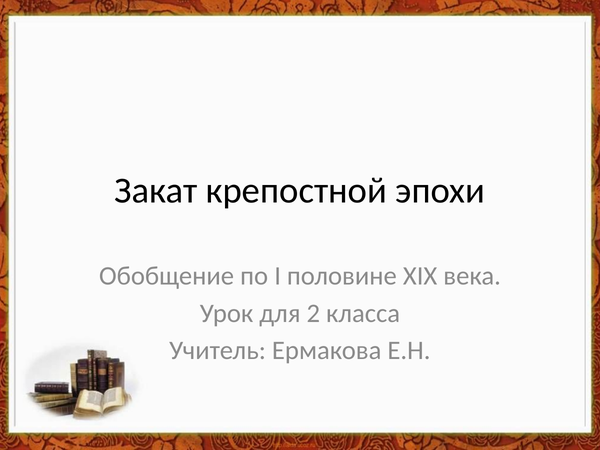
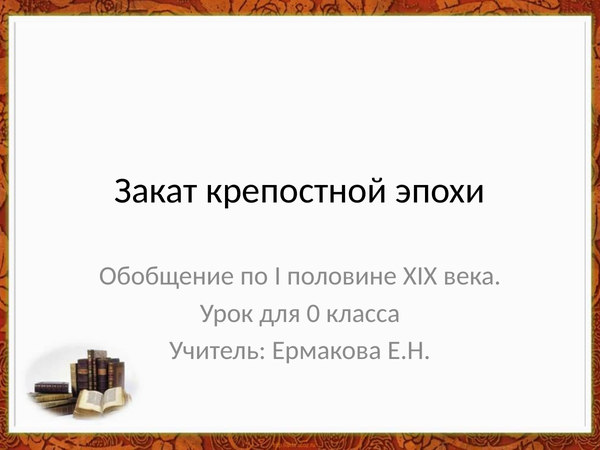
2: 2 -> 0
